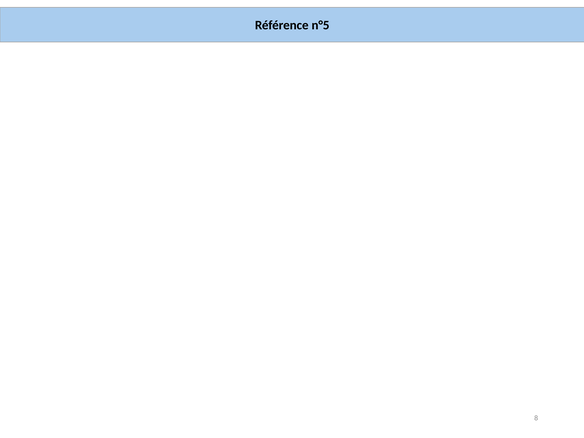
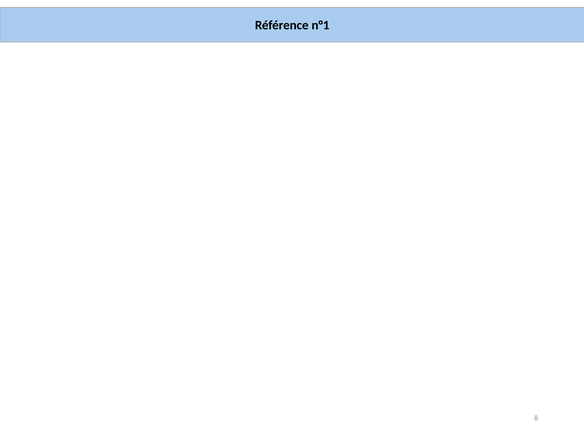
n°5: n°5 -> n°1
